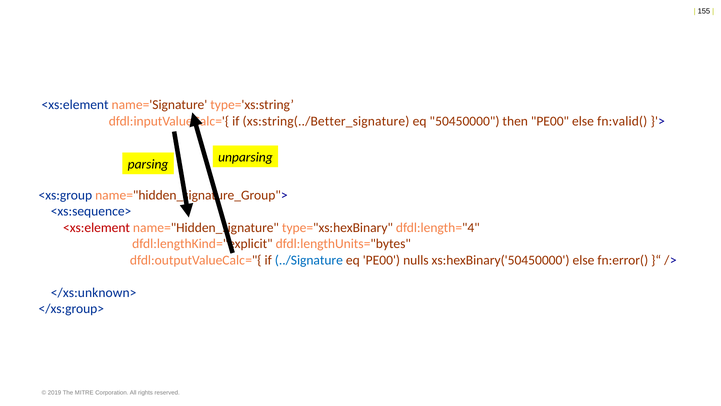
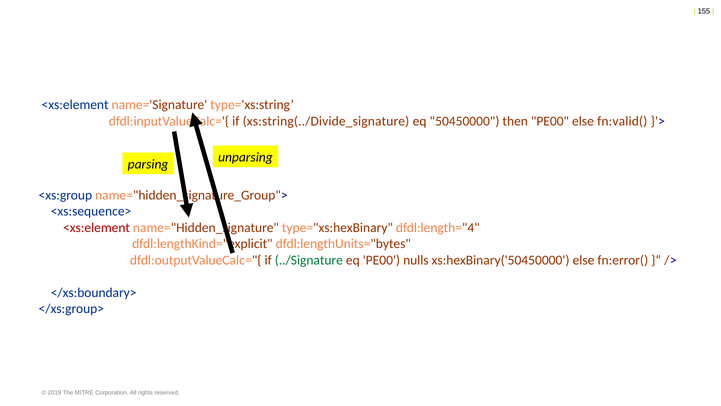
xs:string(../Better_signature: xs:string(../Better_signature -> xs:string(../Divide_signature
../Signature colour: blue -> green
</xs:unknown>: </xs:unknown> -> </xs:boundary>
